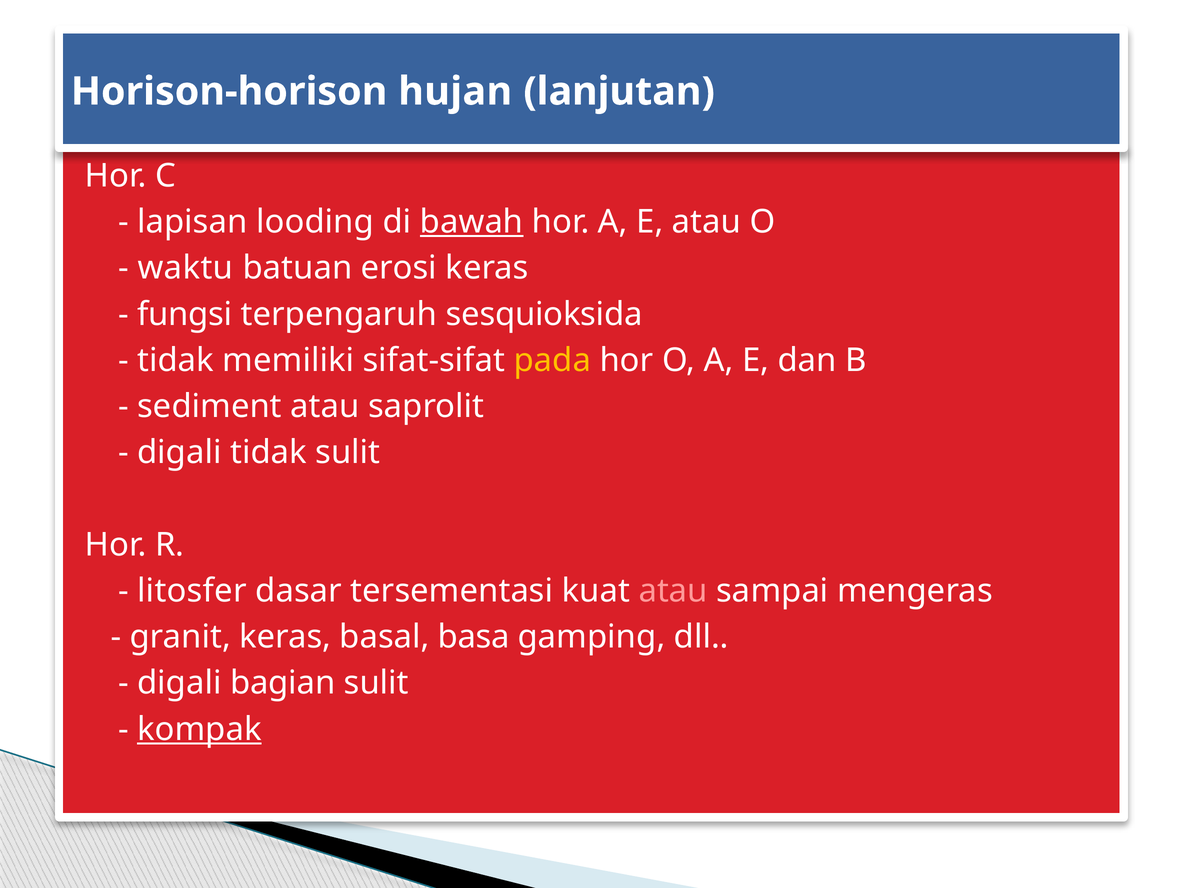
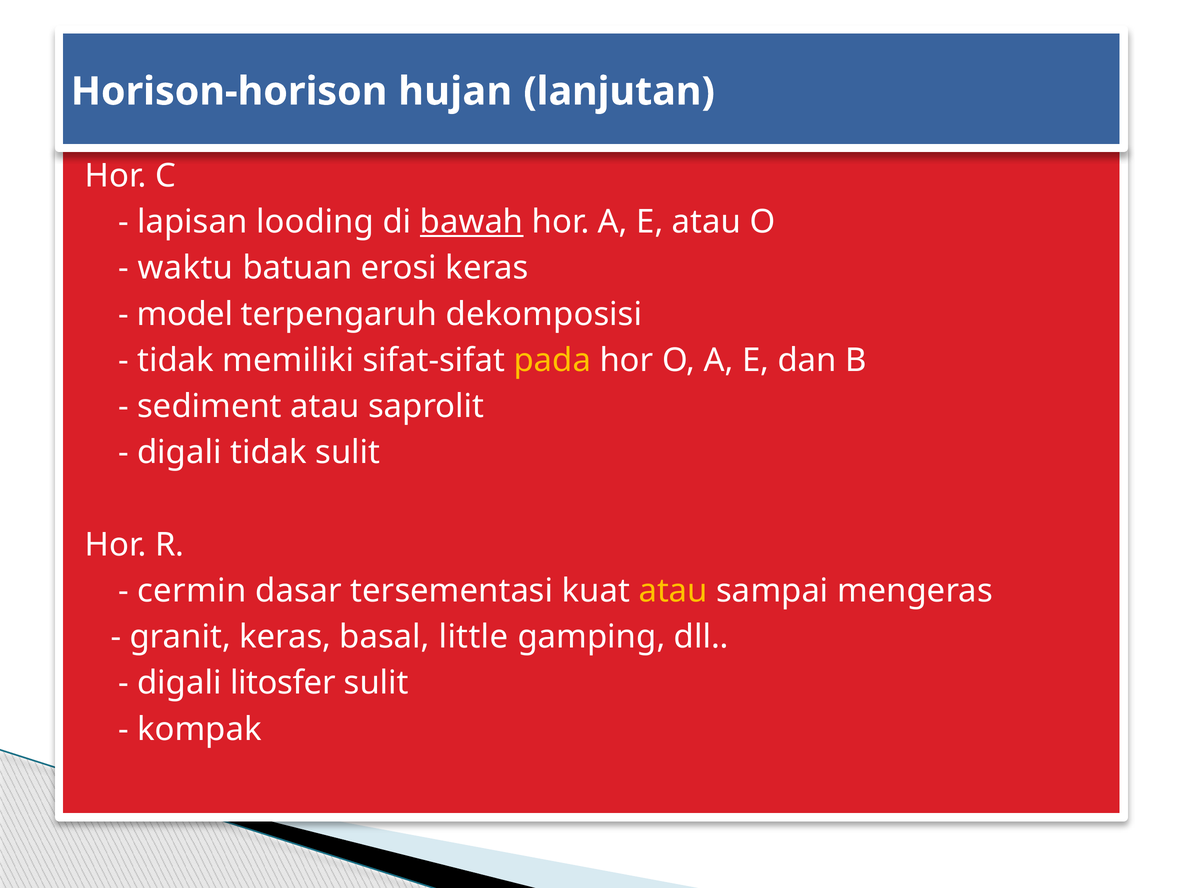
fungsi: fungsi -> model
sesquioksida: sesquioksida -> dekomposisi
litosfer: litosfer -> cermin
atau at (673, 590) colour: pink -> yellow
basa: basa -> little
bagian: bagian -> litosfer
kompak underline: present -> none
